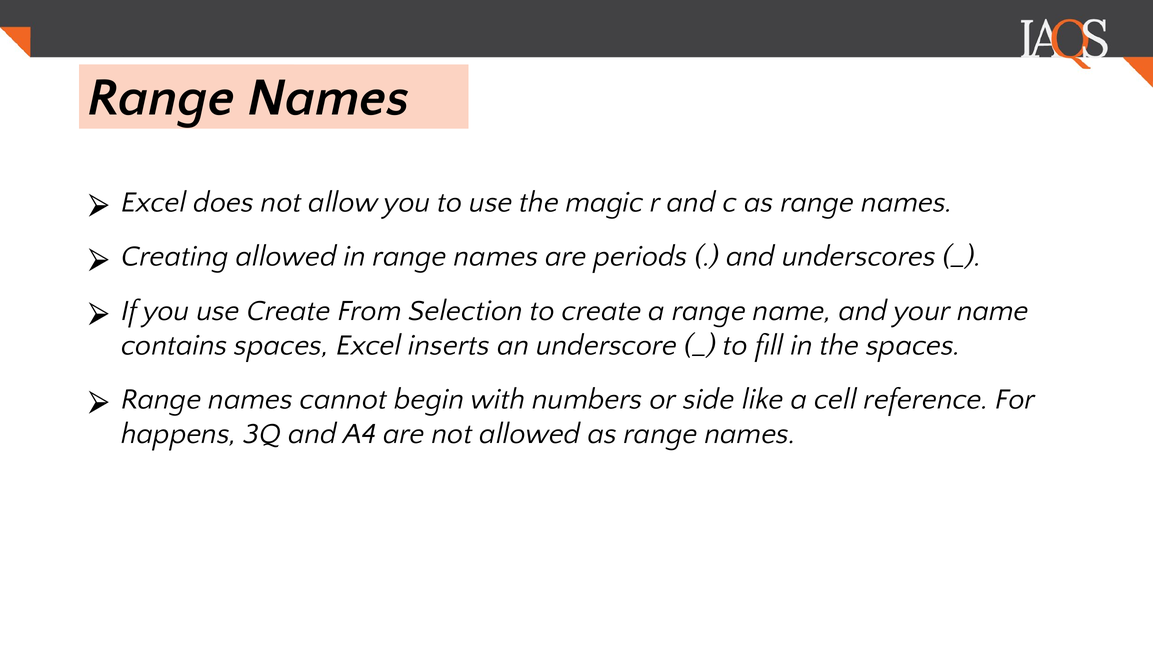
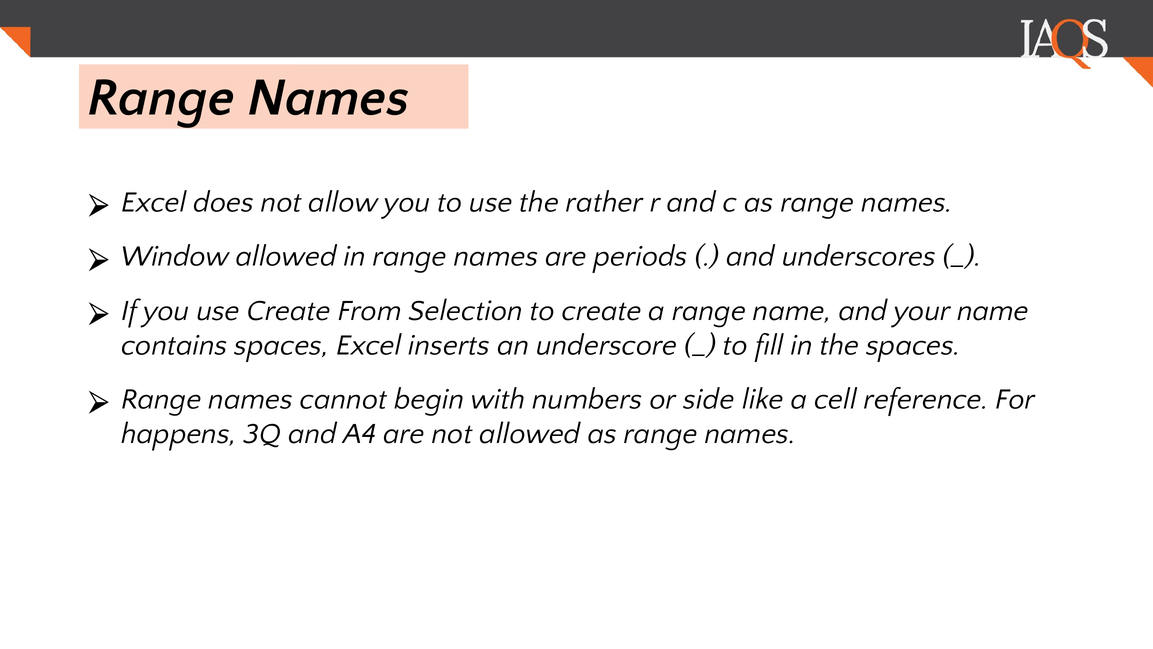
magic: magic -> rather
Creating: Creating -> Window
